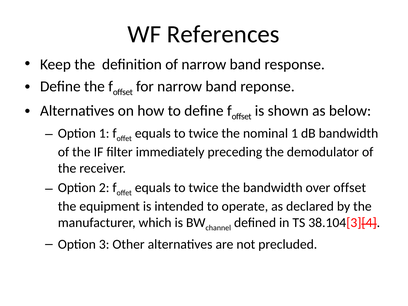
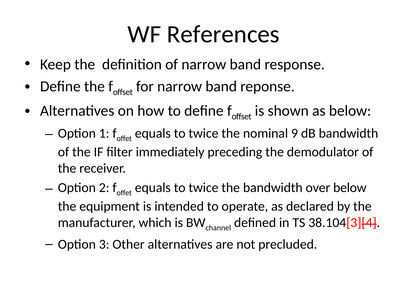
nominal 1: 1 -> 9
over offset: offset -> below
